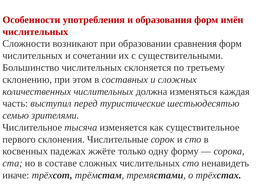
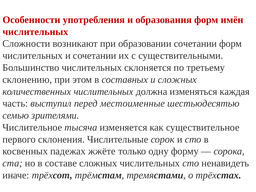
образовании сравнения: сравнения -> сочетании
туристические: туристические -> местоименные
